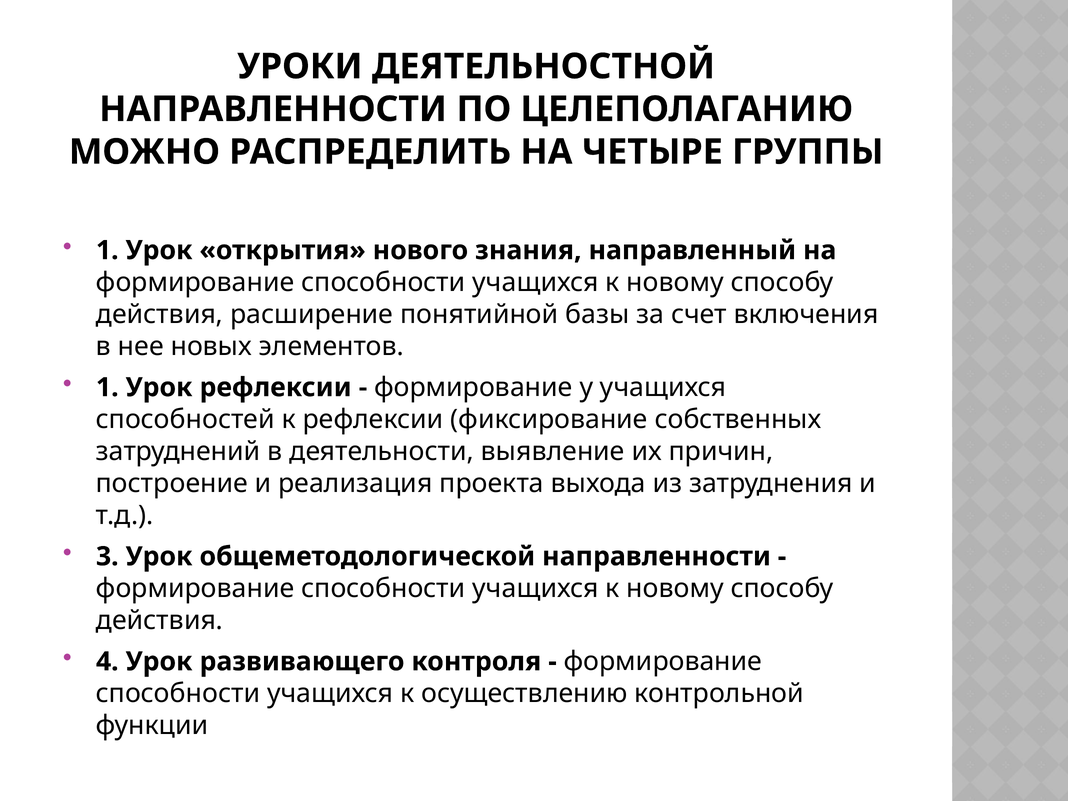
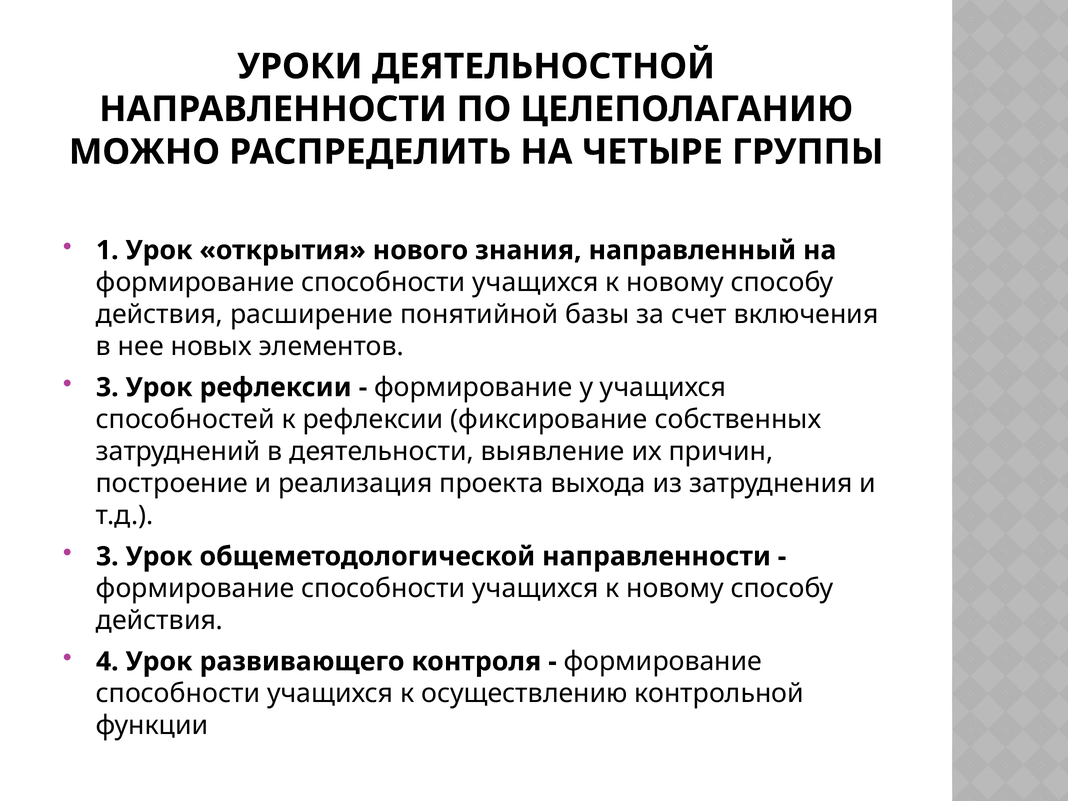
1 at (107, 387): 1 -> 3
